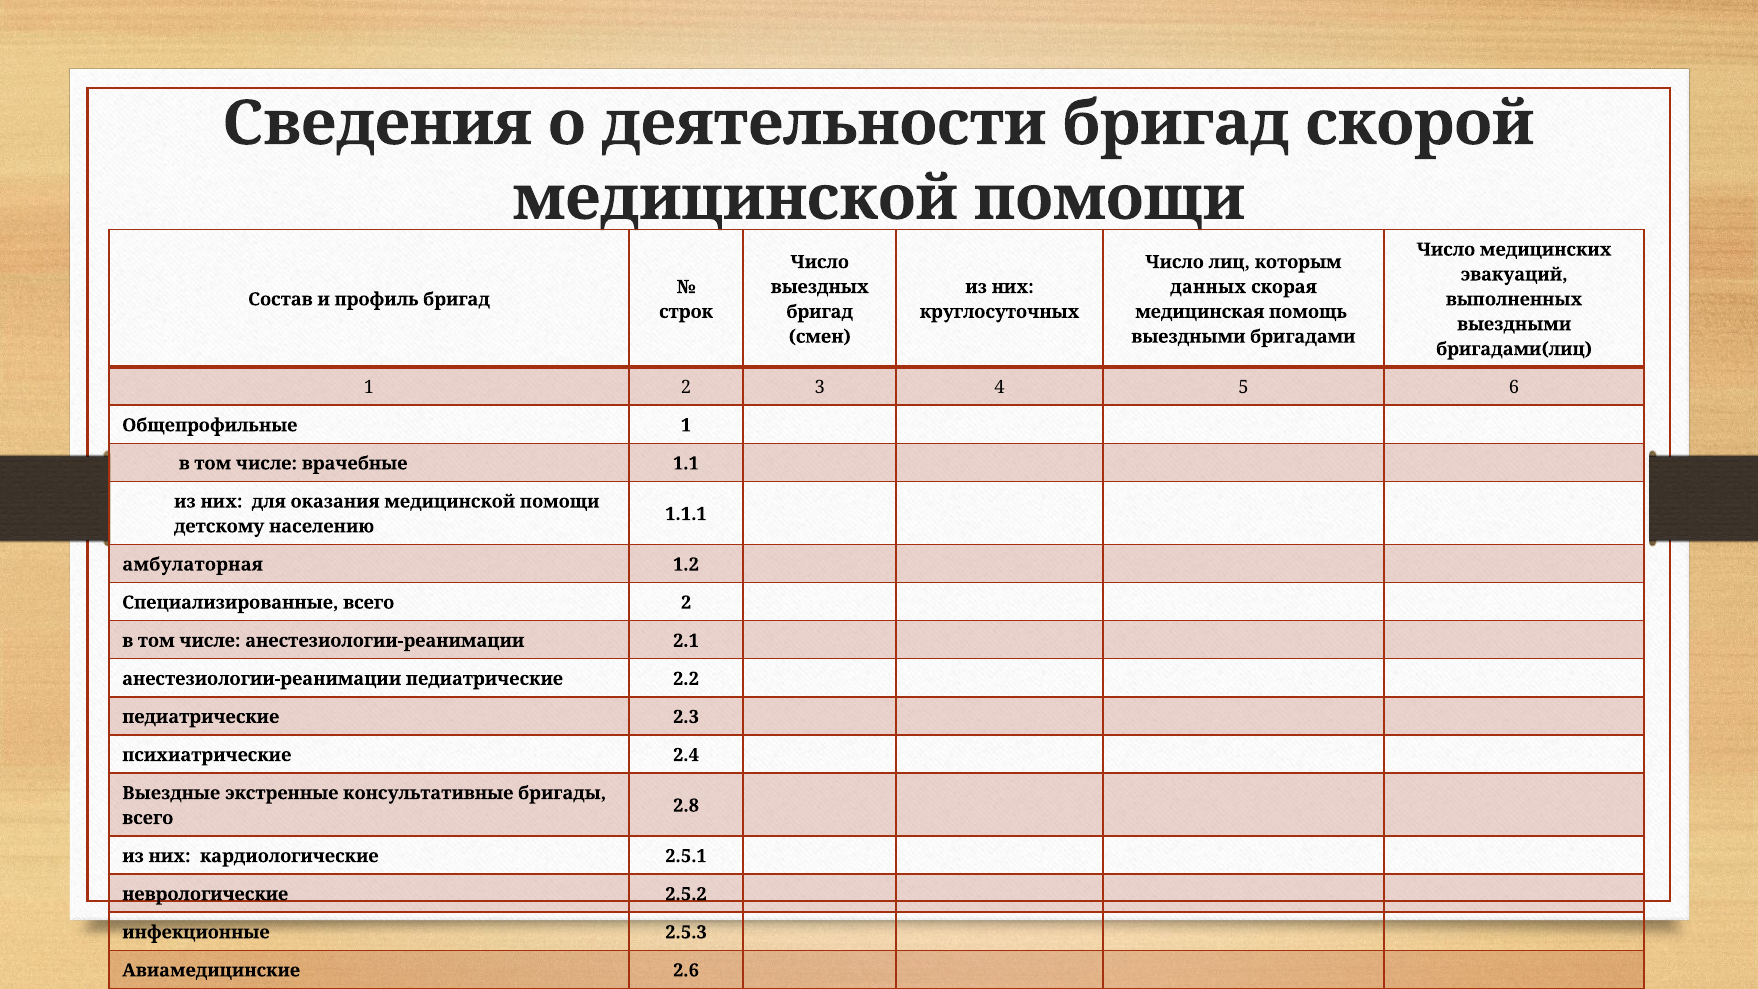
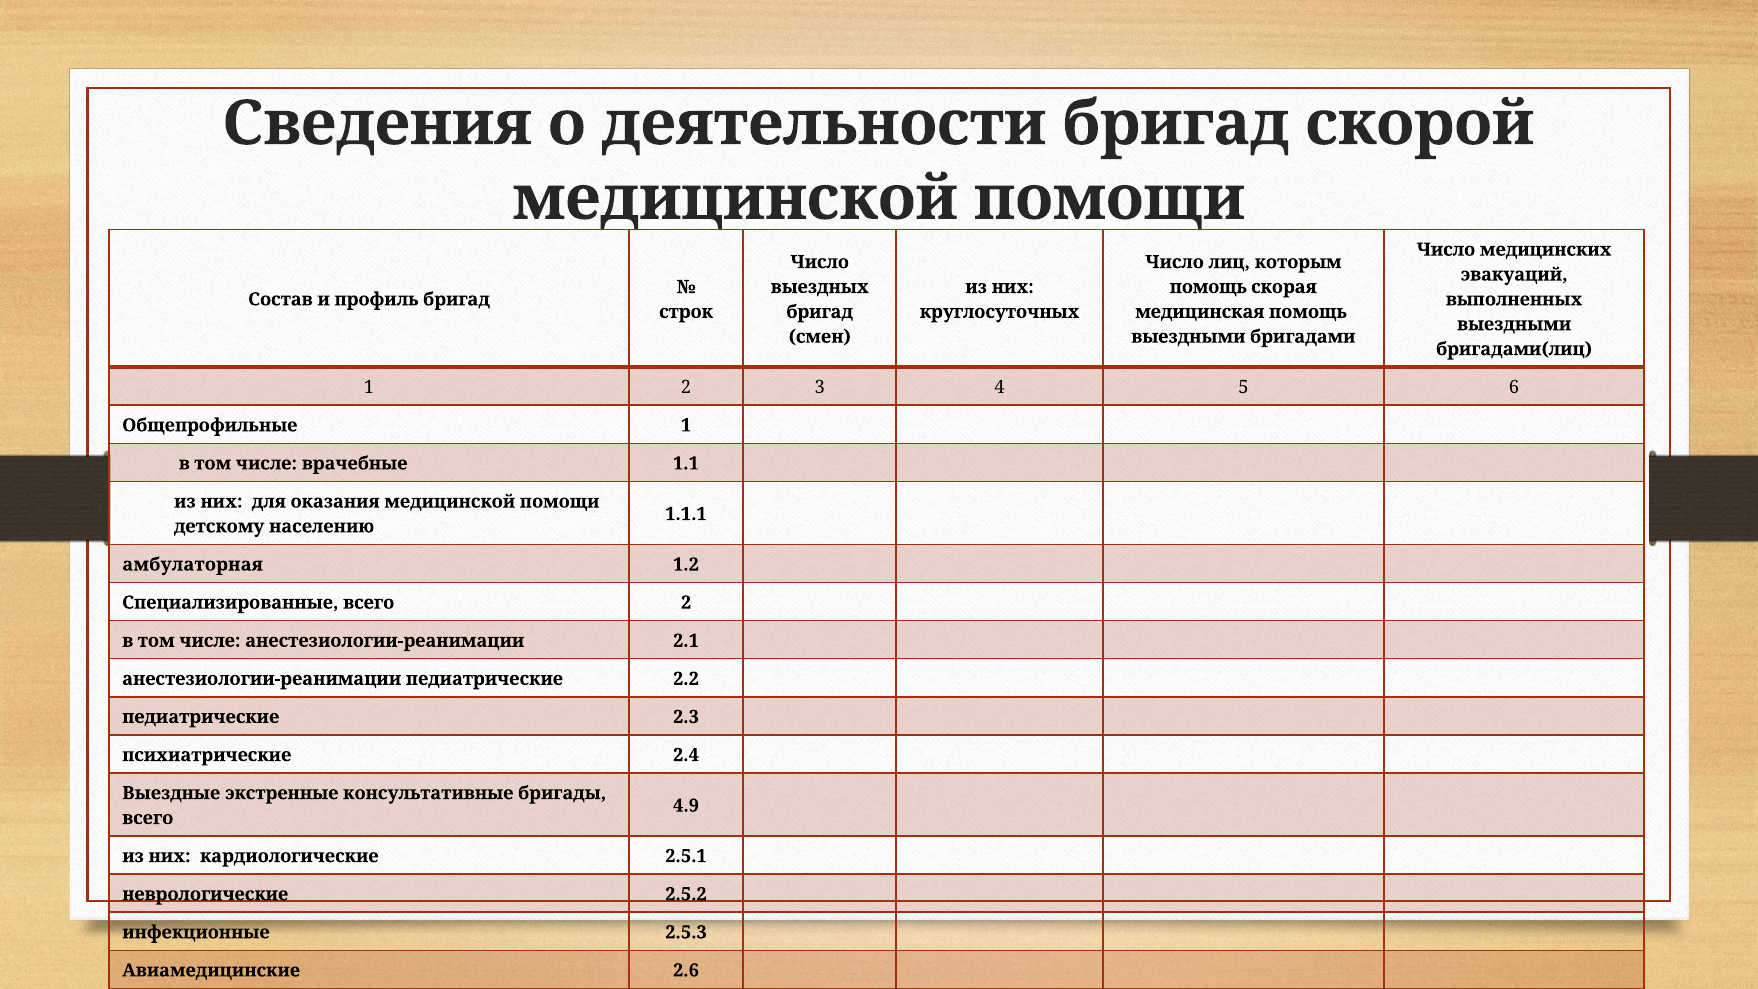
данных at (1208, 287): данных -> помощь
2.8: 2.8 -> 4.9
